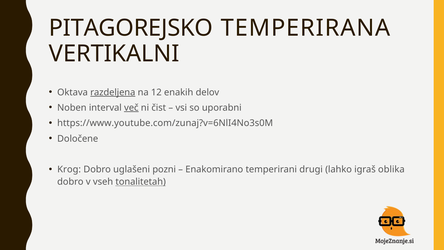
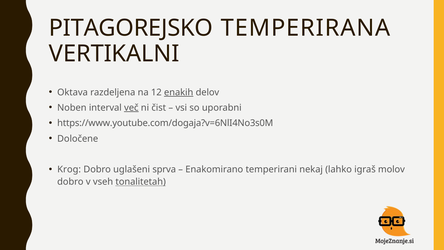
razdeljena underline: present -> none
enakih underline: none -> present
https://www.youtube.com/zunaj?v=6NlI4No3s0M: https://www.youtube.com/zunaj?v=6NlI4No3s0M -> https://www.youtube.com/dogaja?v=6NlI4No3s0M
pozni: pozni -> sprva
drugi: drugi -> nekaj
oblika: oblika -> molov
